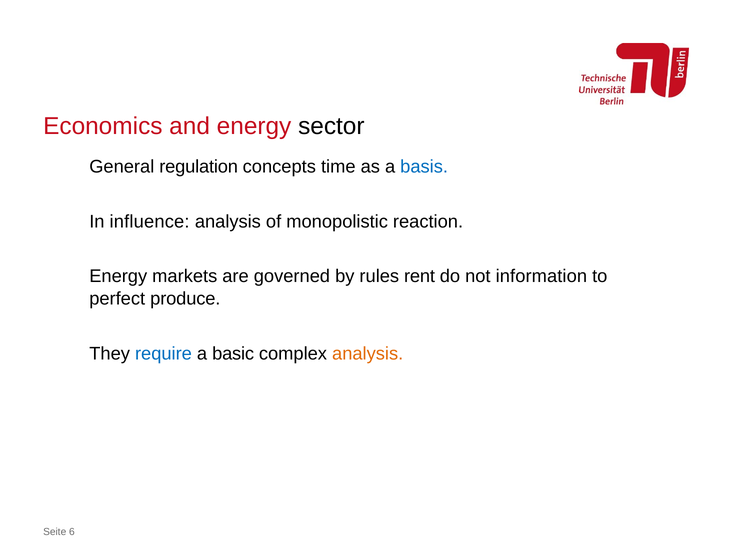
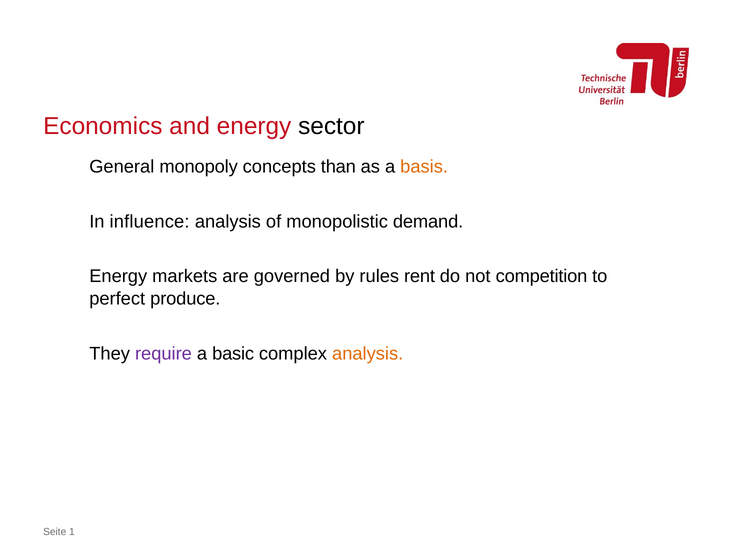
regulation: regulation -> monopoly
time: time -> than
basis colour: blue -> orange
reaction: reaction -> demand
information: information -> competition
require colour: blue -> purple
6: 6 -> 1
